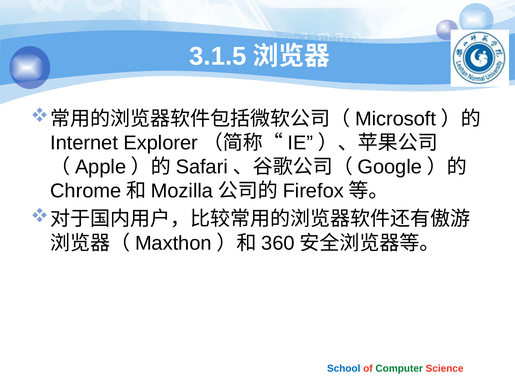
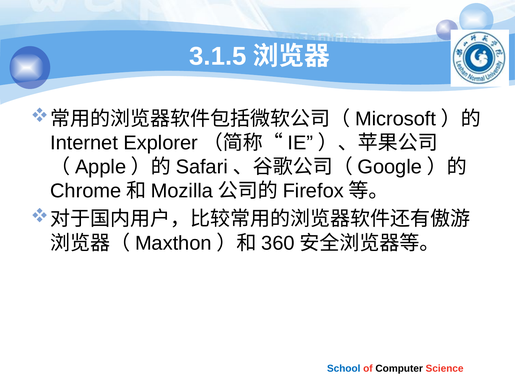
Computer colour: green -> black
